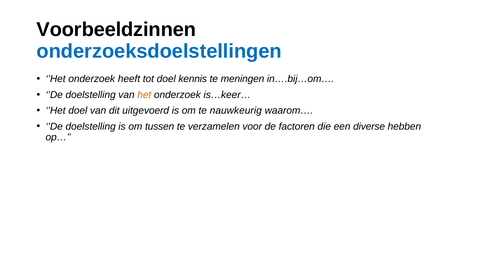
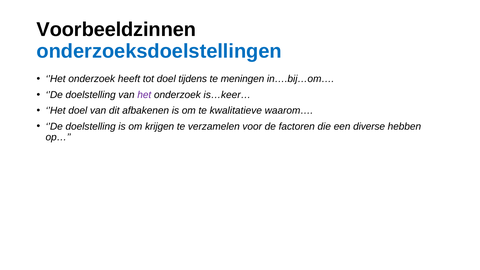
kennis: kennis -> tijdens
het colour: orange -> purple
uitgevoerd: uitgevoerd -> afbakenen
nauwkeurig: nauwkeurig -> kwalitatieve
tussen: tussen -> krijgen
